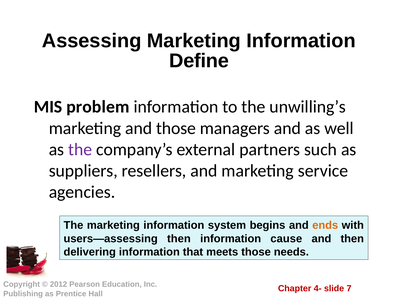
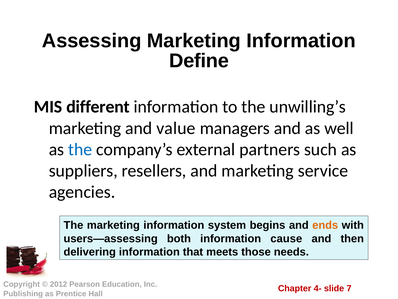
problem: problem -> different
and those: those -> value
the at (80, 149) colour: purple -> blue
users—assessing then: then -> both
